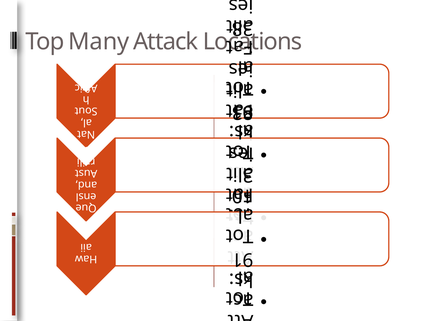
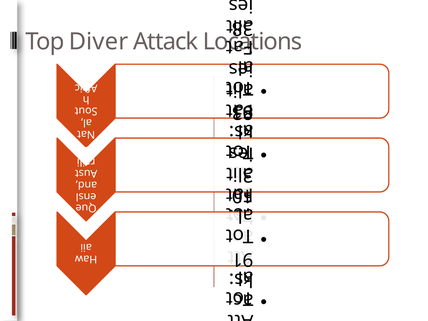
Many: Many -> Diver
